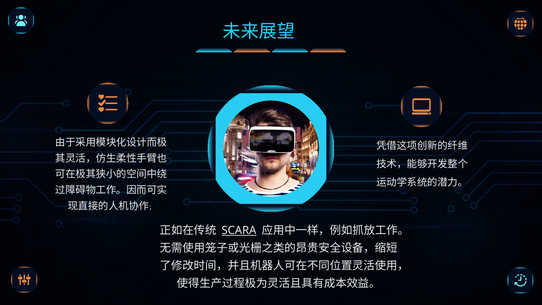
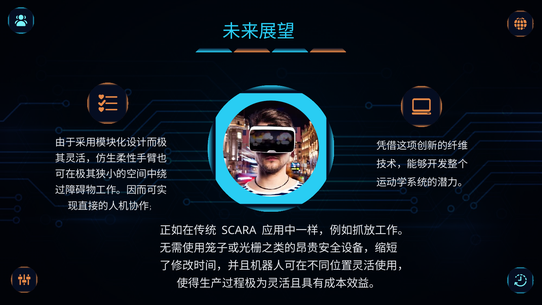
SCARA underline: present -> none
